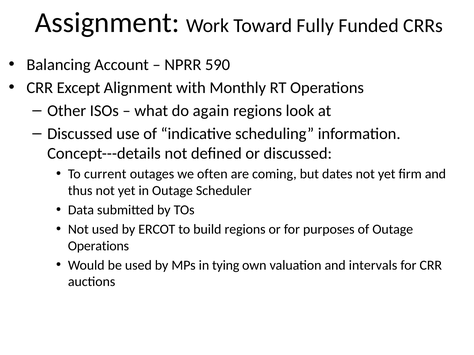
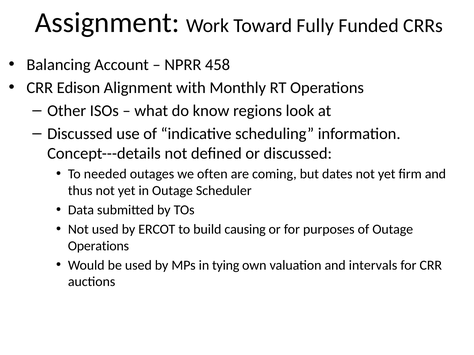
590: 590 -> 458
Except: Except -> Edison
again: again -> know
current: current -> needed
build regions: regions -> causing
